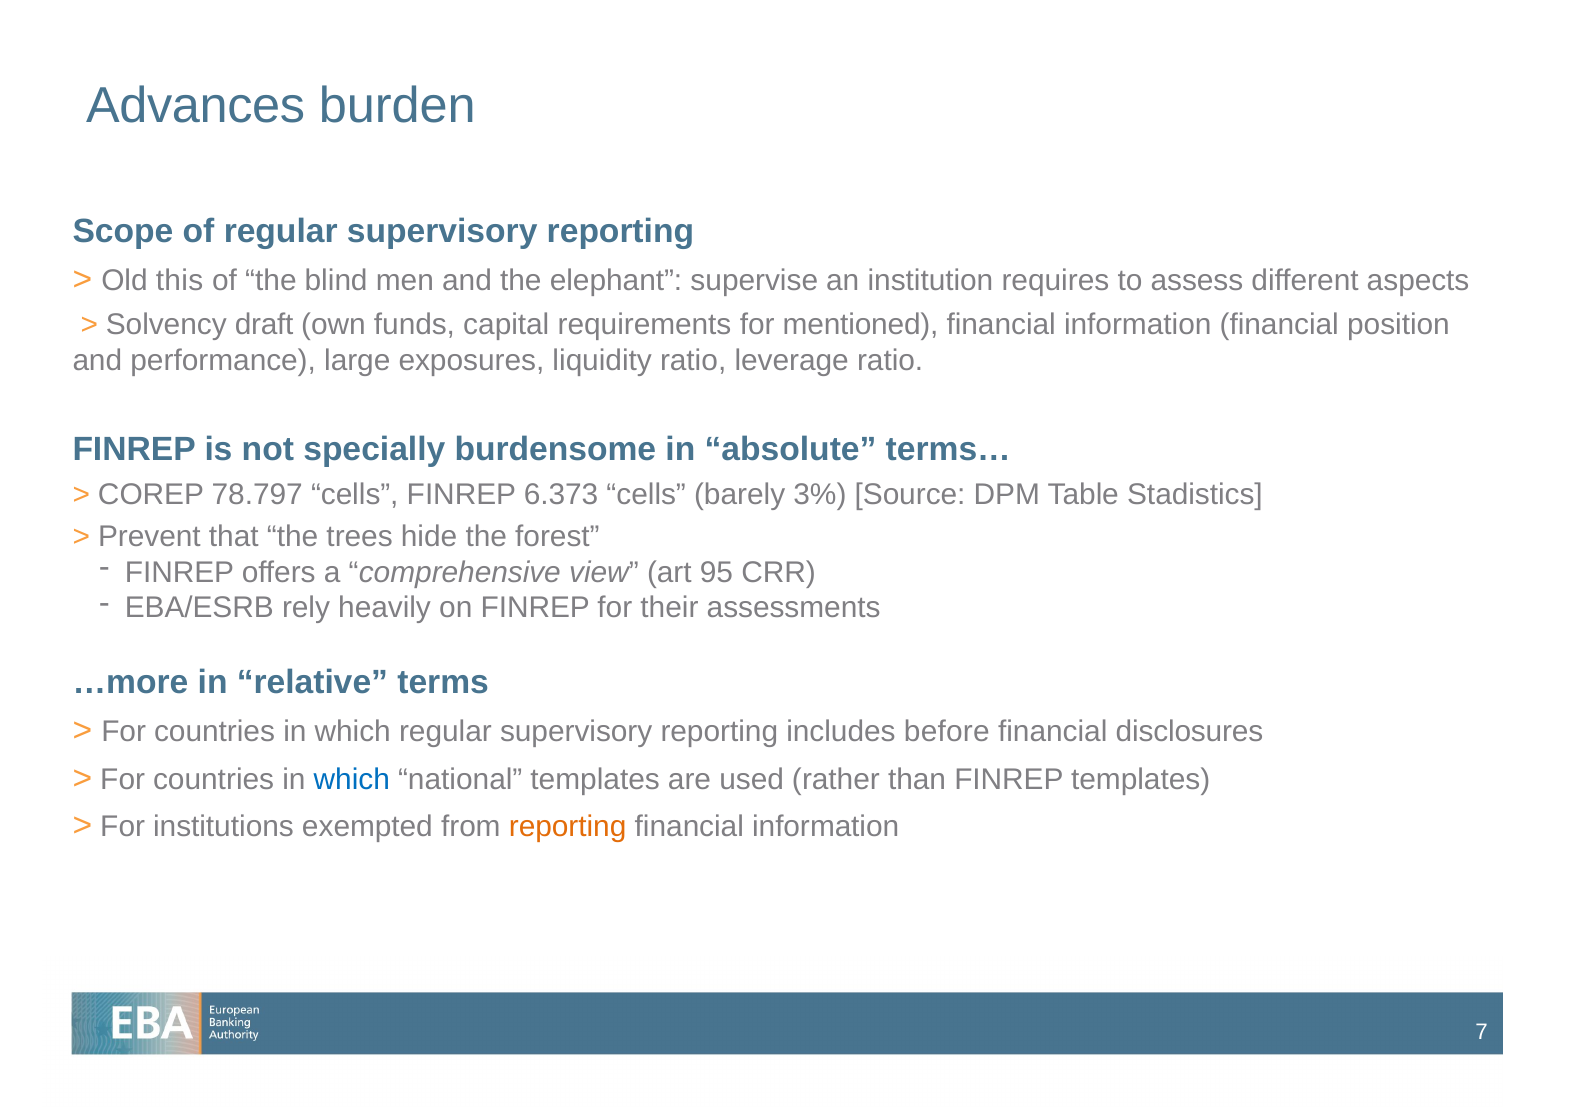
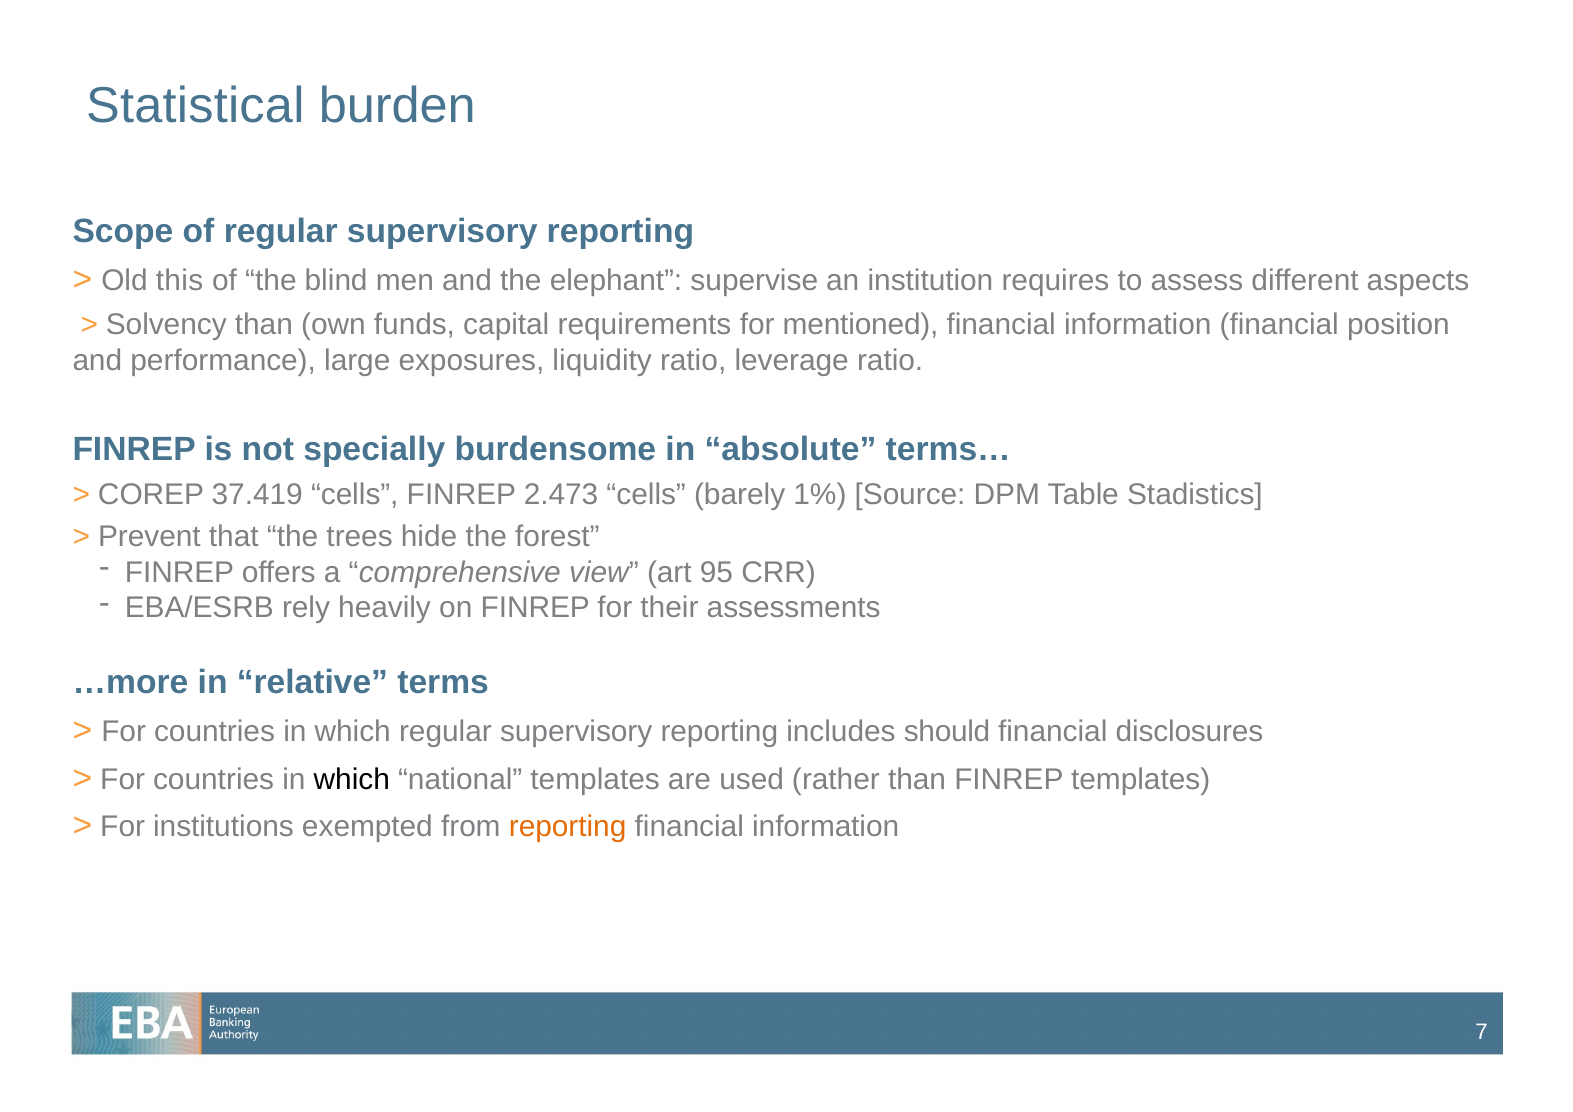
Advances: Advances -> Statistical
Solvency draft: draft -> than
78.797: 78.797 -> 37.419
6.373: 6.373 -> 2.473
3%: 3% -> 1%
before: before -> should
which at (352, 779) colour: blue -> black
